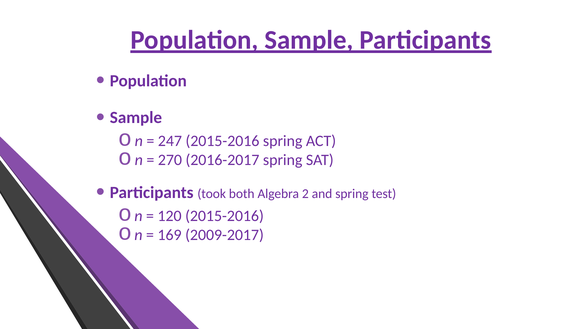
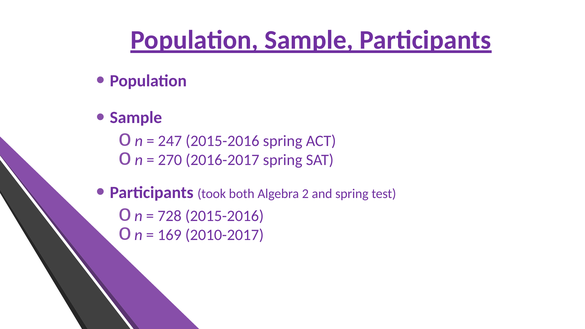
120: 120 -> 728
2009-2017: 2009-2017 -> 2010-2017
